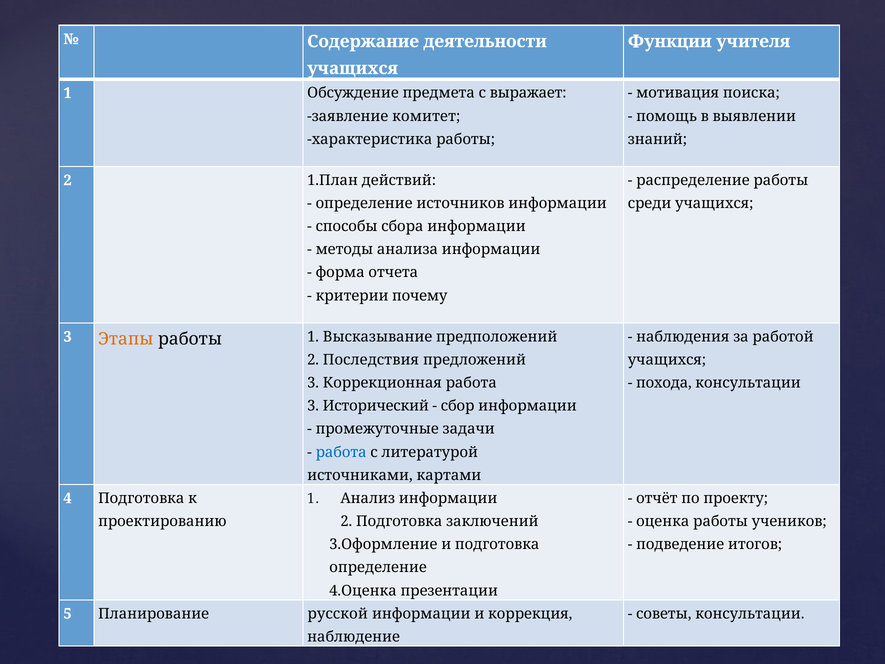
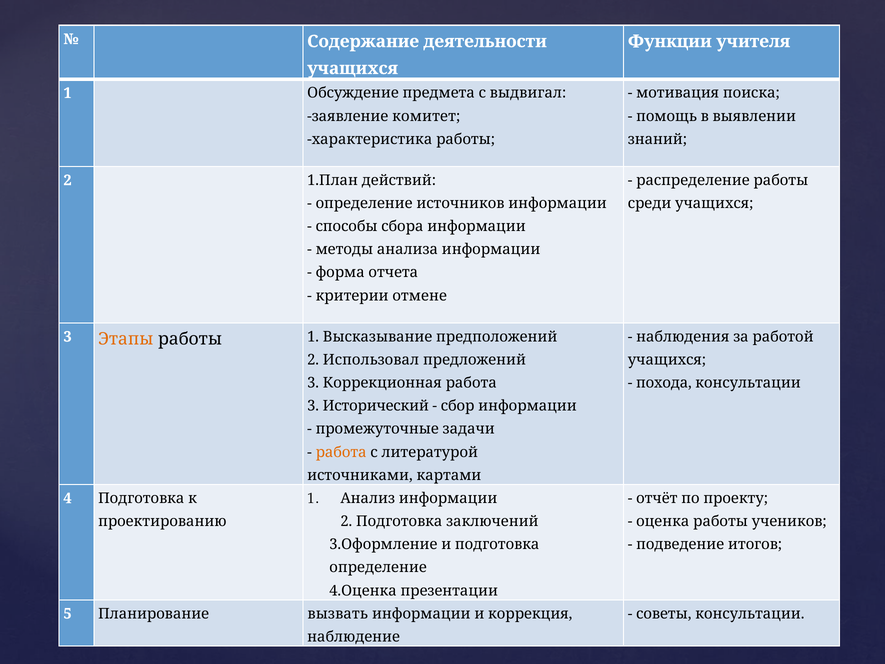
выражает: выражает -> выдвигал
почему: почему -> отмене
Последствия: Последствия -> Использовал
работа at (341, 452) colour: blue -> orange
русской: русской -> вызвать
